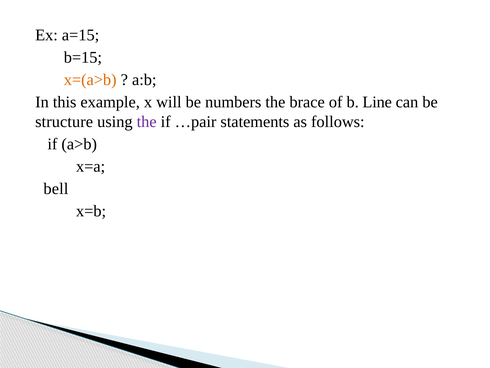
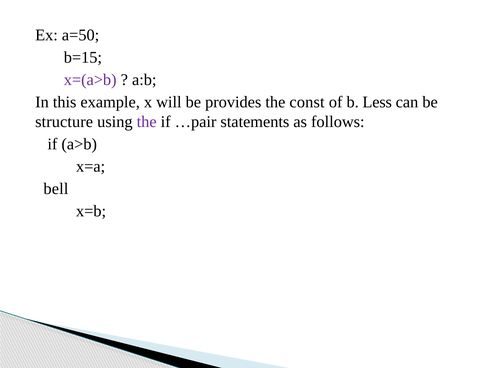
a=15: a=15 -> a=50
x=(a>b colour: orange -> purple
numbers: numbers -> provides
brace: brace -> const
Line: Line -> Less
